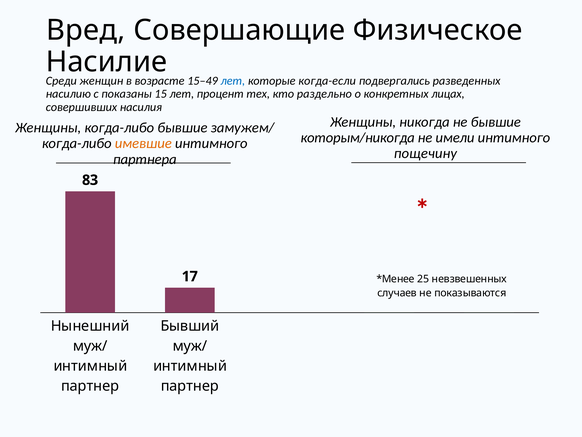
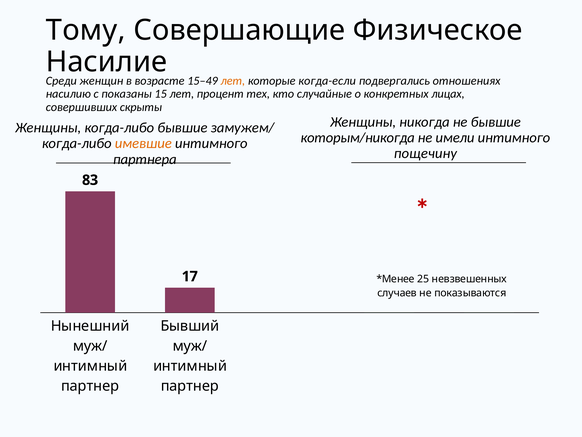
Вред: Вред -> Тому
лет at (233, 81) colour: blue -> orange
разведенных: разведенных -> отношениях
раздельно: раздельно -> случайные
насилия: насилия -> скрыты
